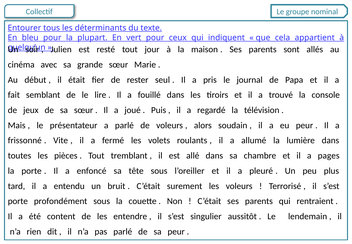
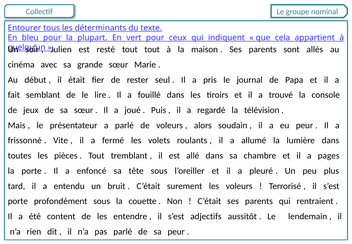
tout jour: jour -> tout
singulier: singulier -> adjectifs
